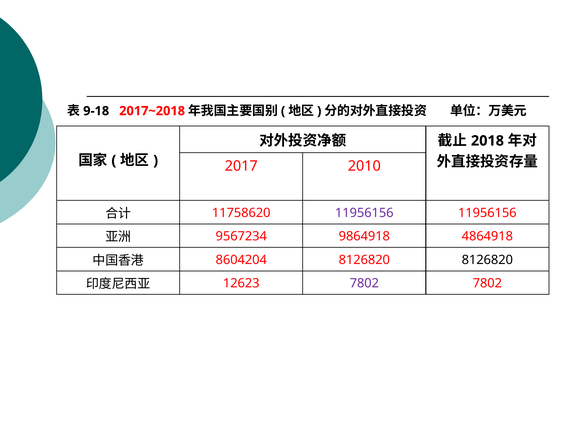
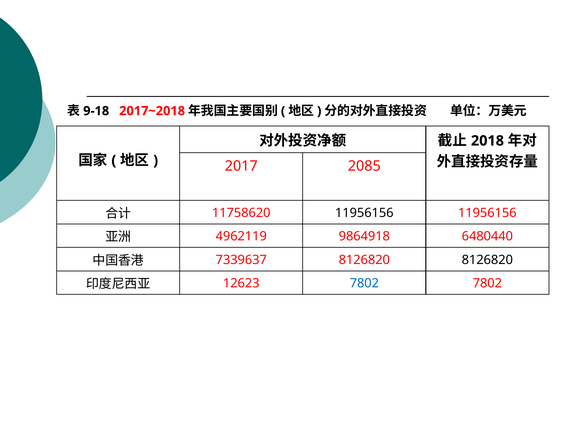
2010: 2010 -> 2085
11956156 at (364, 213) colour: purple -> black
9567234: 9567234 -> 4962119
4864918: 4864918 -> 6480440
8604204: 8604204 -> 7339637
7802 at (364, 283) colour: purple -> blue
